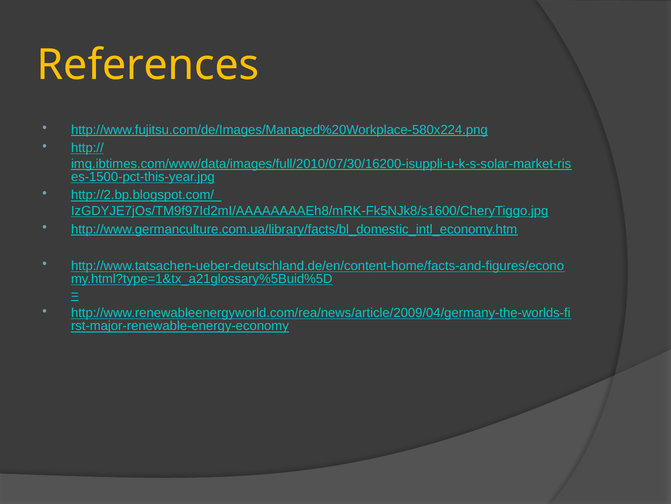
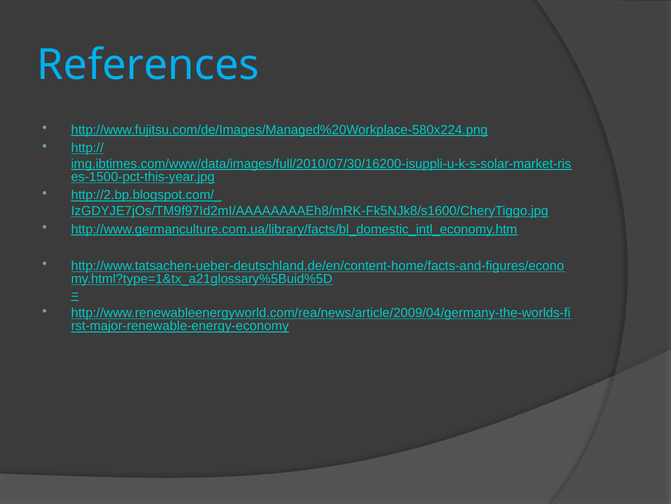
References colour: yellow -> light blue
